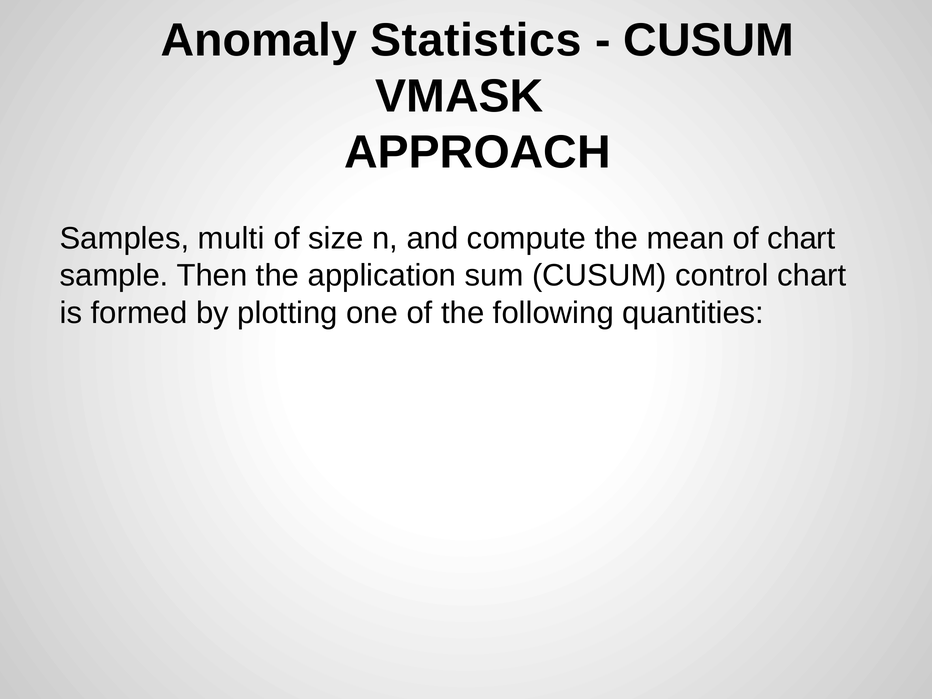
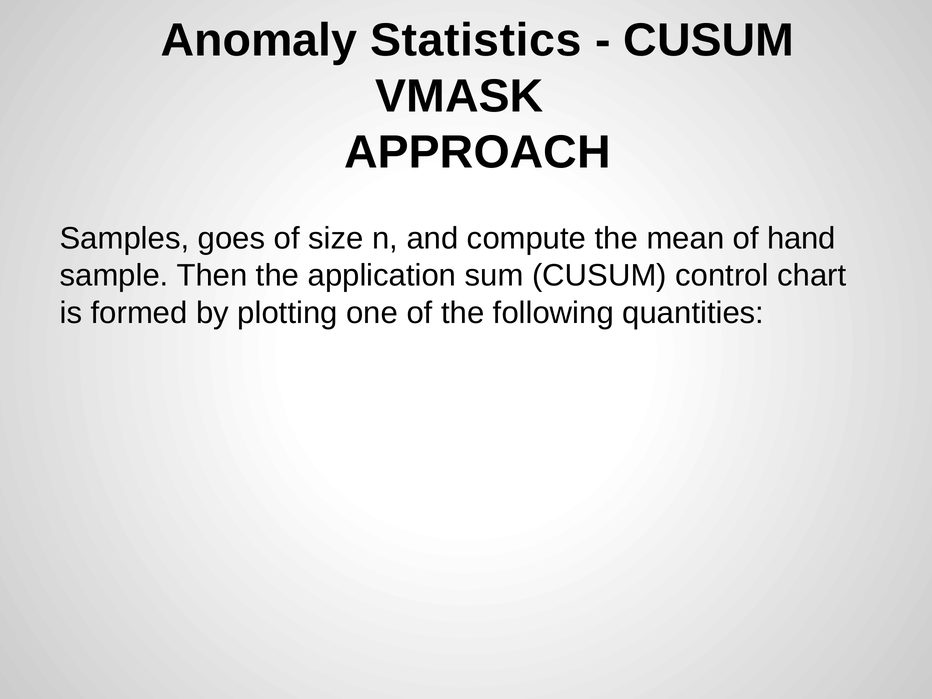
multi: multi -> goes
of chart: chart -> hand
